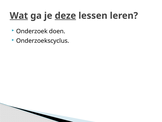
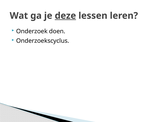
Wat underline: present -> none
